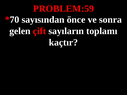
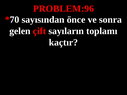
PROBLEM:59: PROBLEM:59 -> PROBLEM:96
